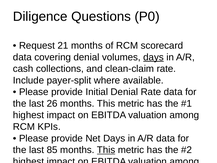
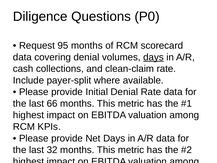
21: 21 -> 95
26: 26 -> 66
85: 85 -> 32
This at (106, 150) underline: present -> none
